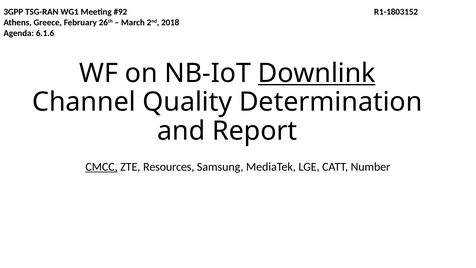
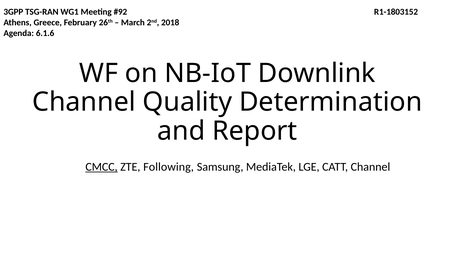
Downlink underline: present -> none
Resources: Resources -> Following
CATT Number: Number -> Channel
